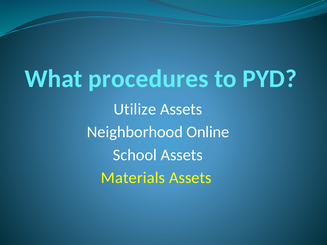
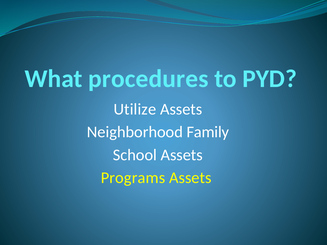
Online: Online -> Family
Materials: Materials -> Programs
